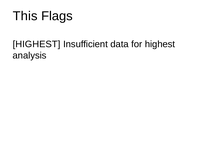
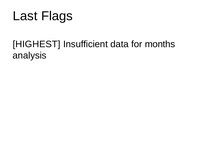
This: This -> Last
for highest: highest -> months
